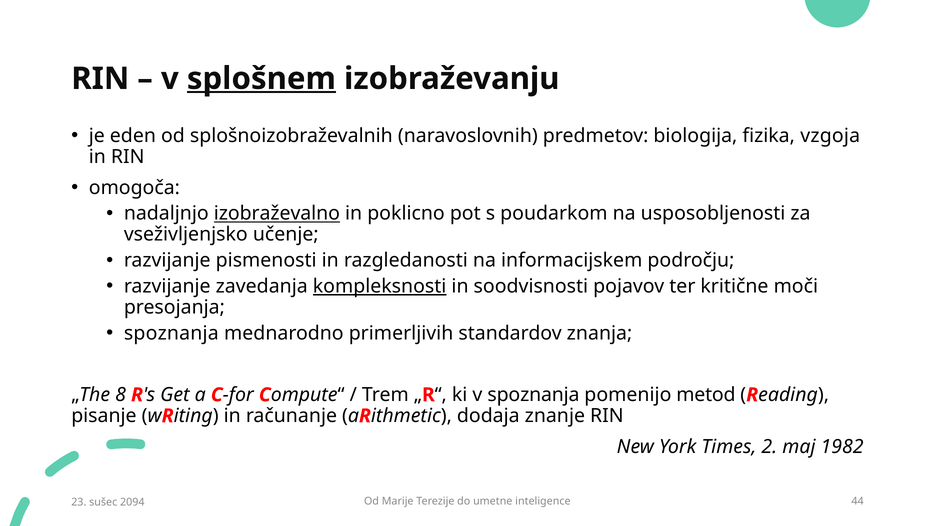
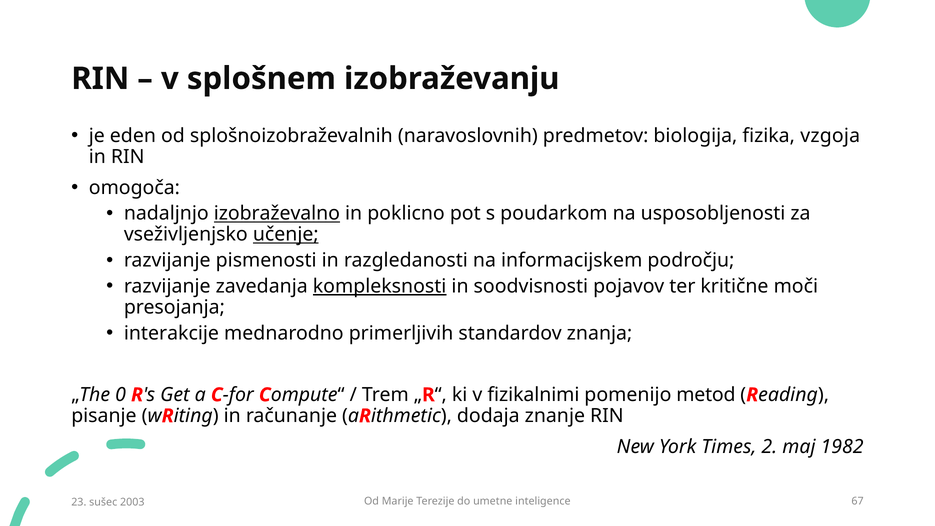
splošnem underline: present -> none
učenje underline: none -> present
spoznanja at (171, 333): spoznanja -> interakcije
8: 8 -> 0
v spoznanja: spoznanja -> fizikalnimi
44: 44 -> 67
2094: 2094 -> 2003
